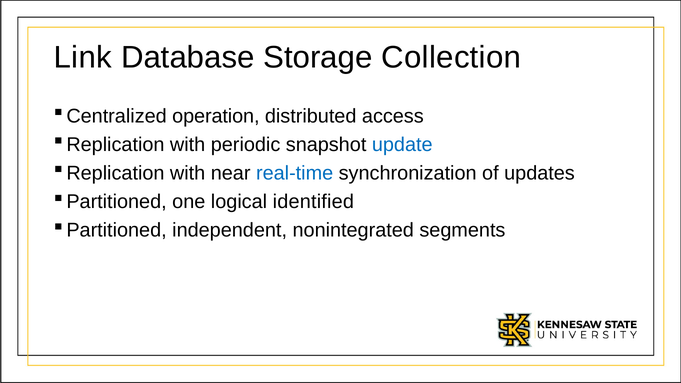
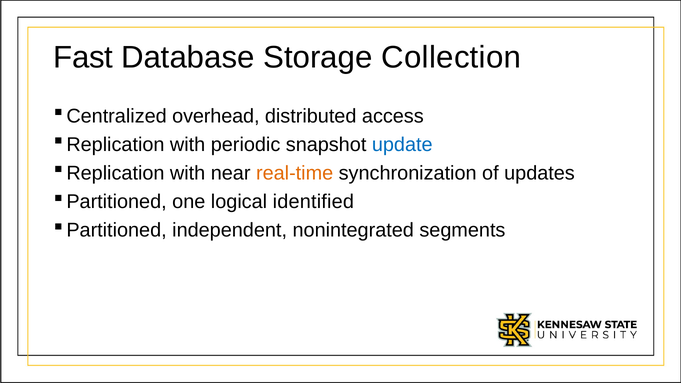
Link: Link -> Fast
operation: operation -> overhead
real-time colour: blue -> orange
